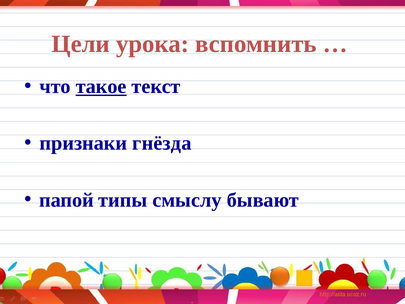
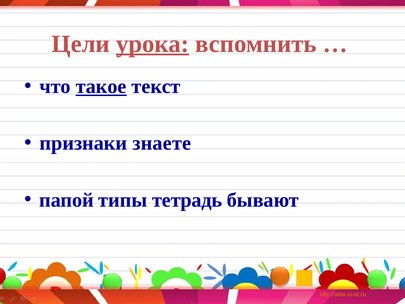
урока underline: none -> present
гнёзда: гнёзда -> знаете
смыслу: смыслу -> тетрадь
